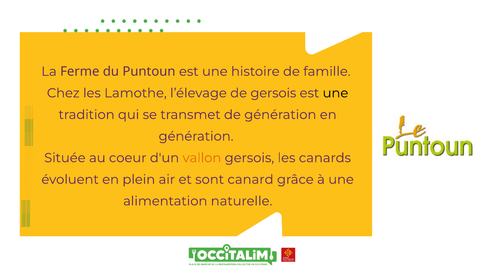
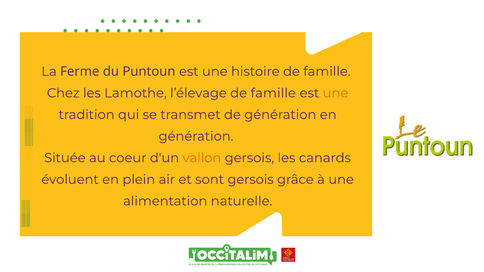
l’élevage de gersois: gersois -> famille
une at (335, 93) colour: black -> orange
sont canard: canard -> gersois
